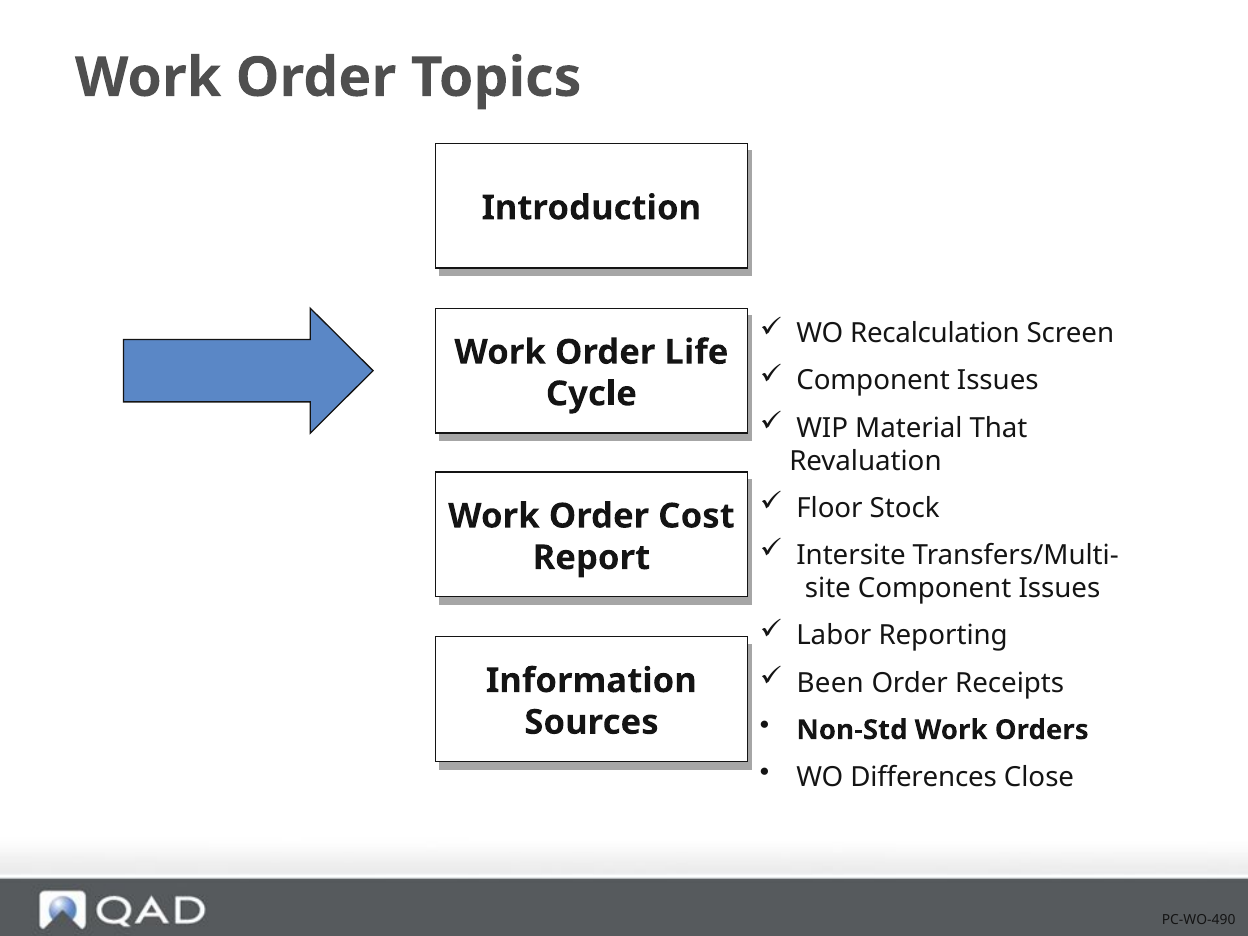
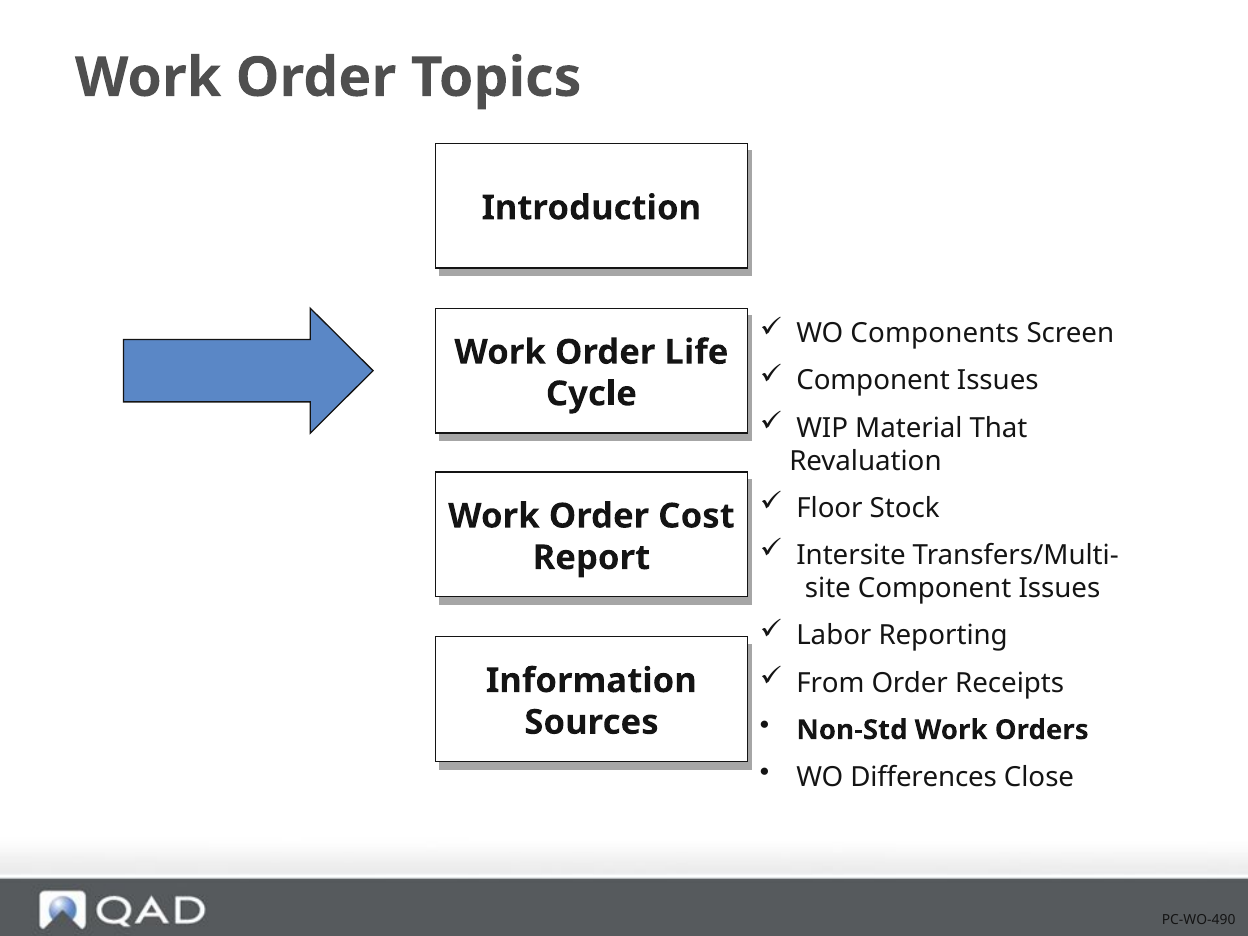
Recalculation: Recalculation -> Components
Been: Been -> From
